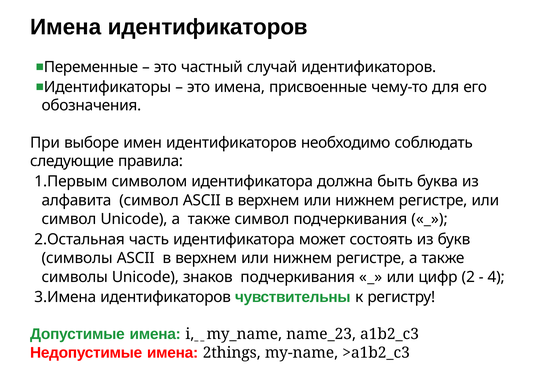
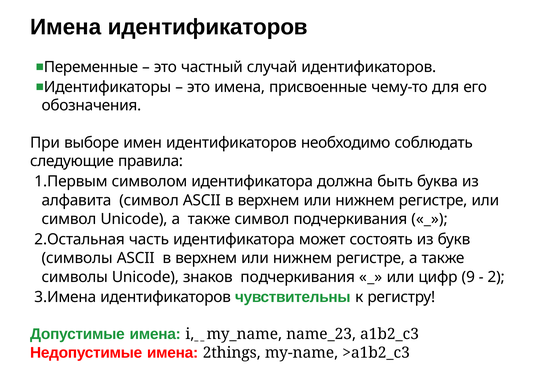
2: 2 -> 9
4: 4 -> 2
